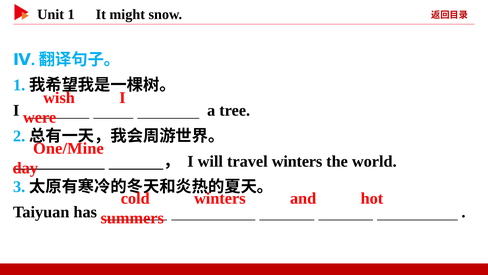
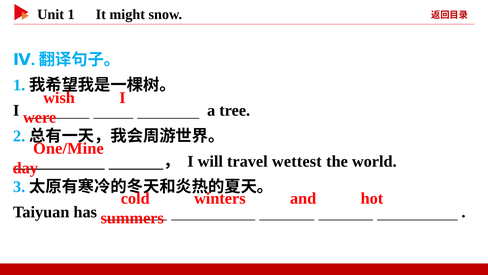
travel winters: winters -> wettest
